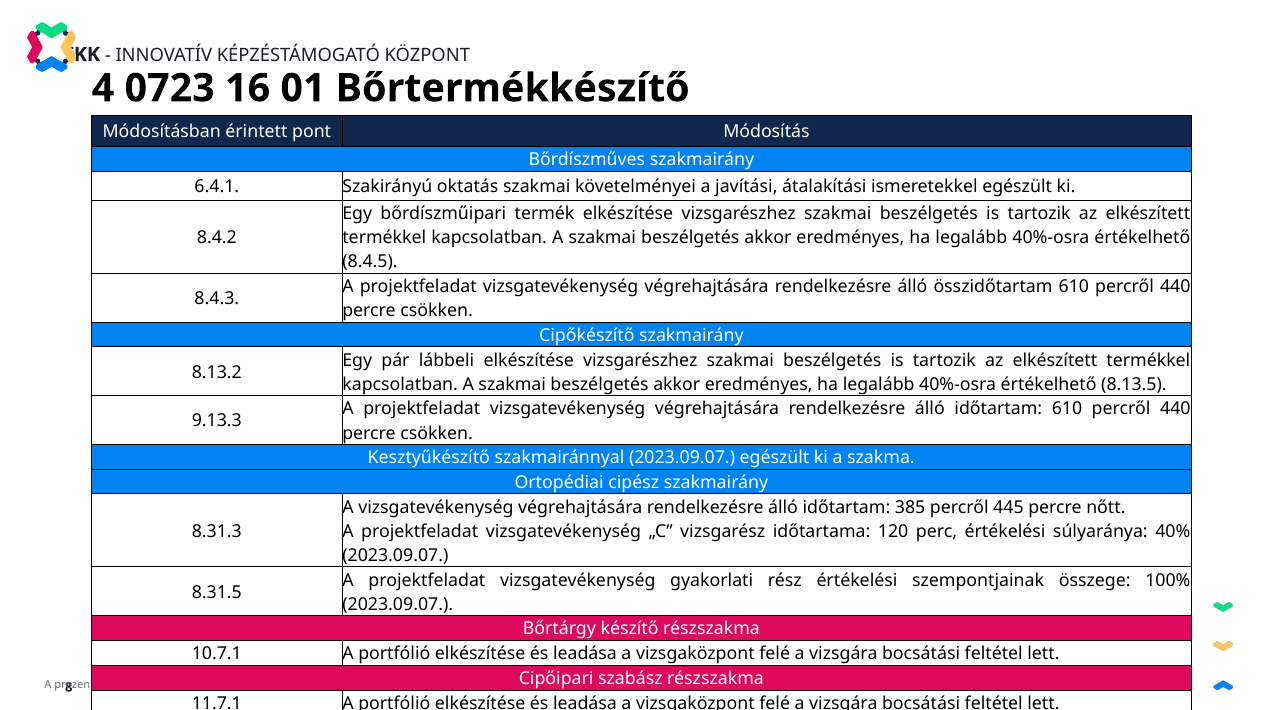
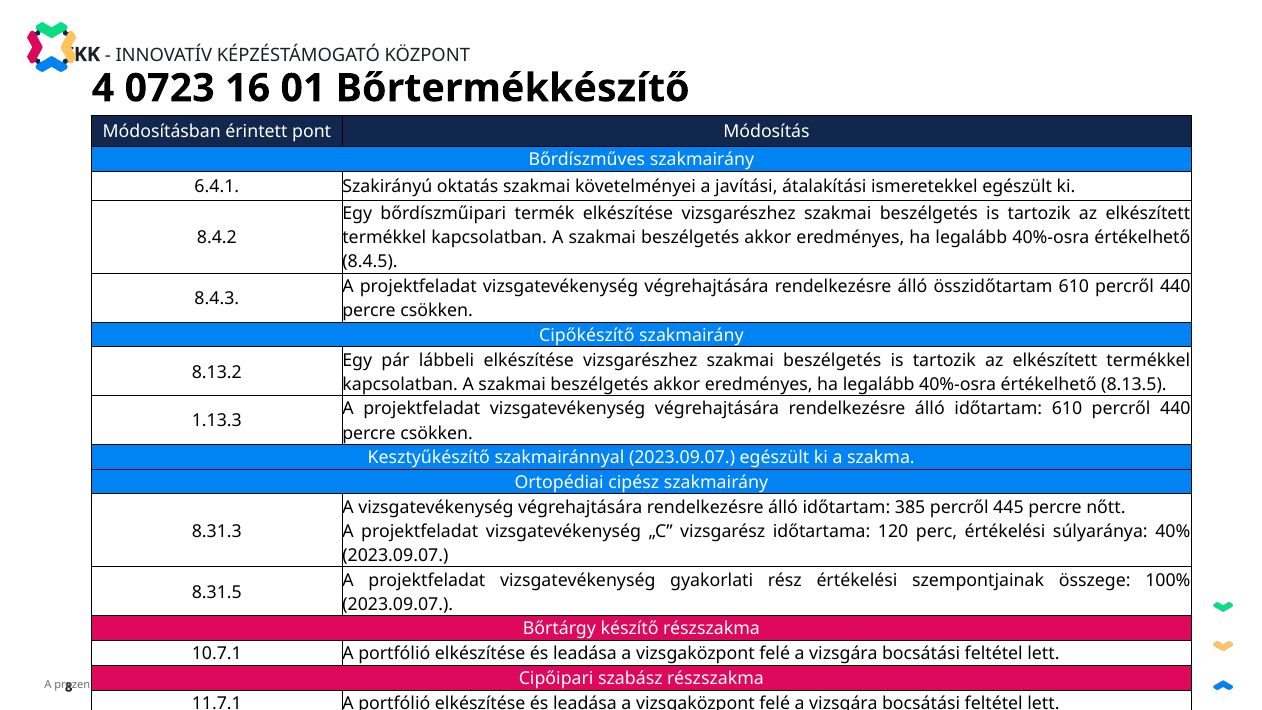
9.13.3: 9.13.3 -> 1.13.3
